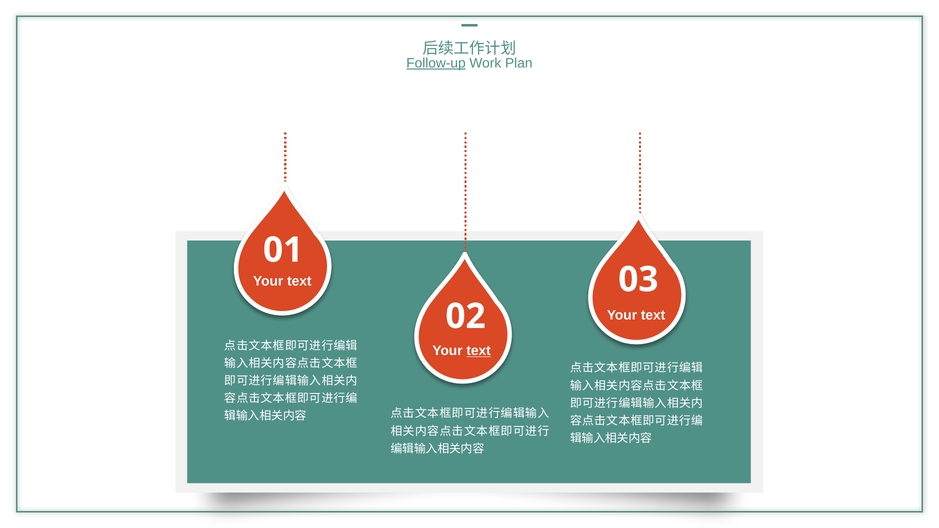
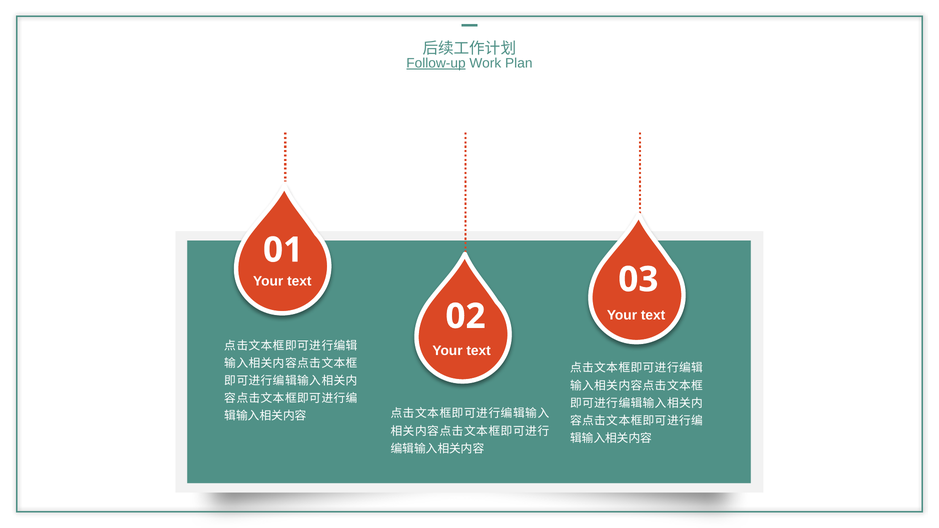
text at (479, 351) underline: present -> none
